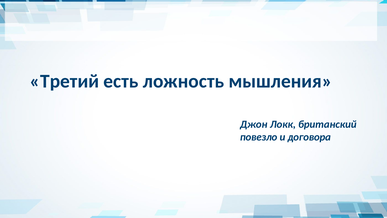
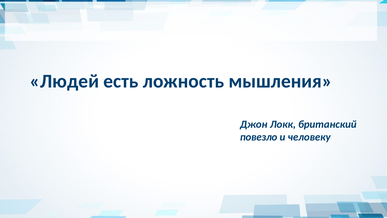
Третий: Третий -> Людей
договора: договора -> человеку
